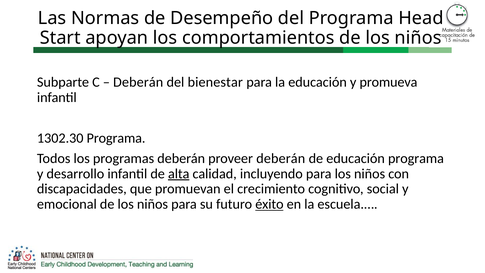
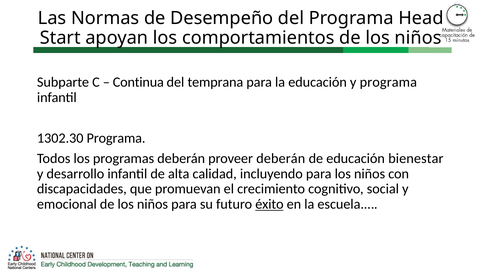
Deberán at (138, 82): Deberán -> Continua
bienestar: bienestar -> temprana
y promueva: promueva -> programa
educación programa: programa -> bienestar
alta underline: present -> none
